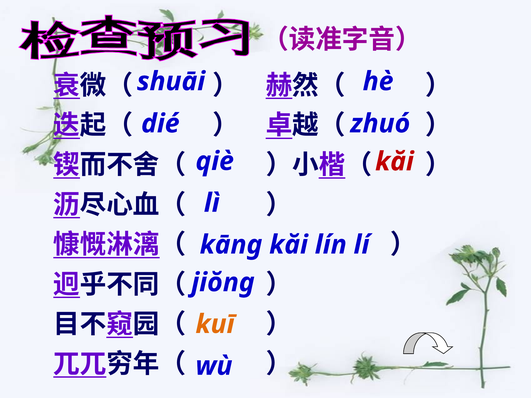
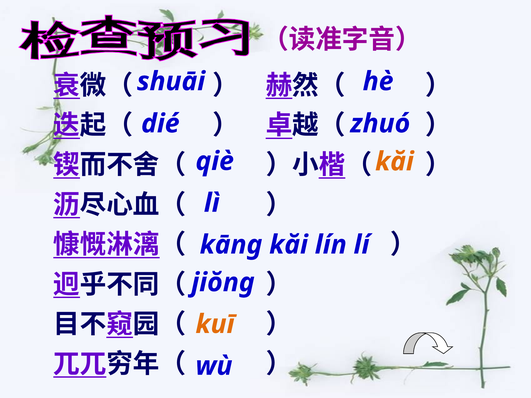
kăi at (395, 162) colour: red -> orange
